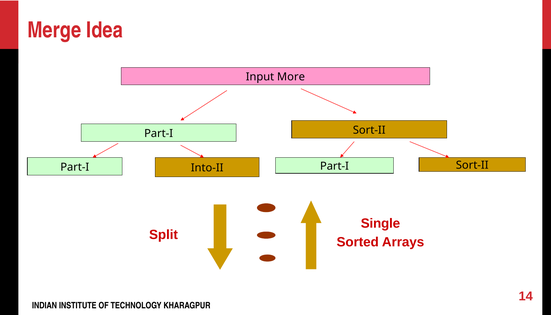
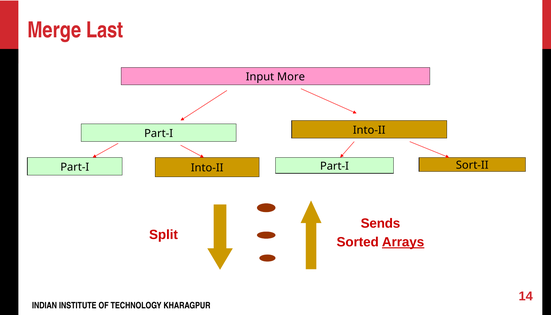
Idea: Idea -> Last
Sort-II at (369, 130): Sort-II -> Into-II
Single: Single -> Sends
Arrays underline: none -> present
